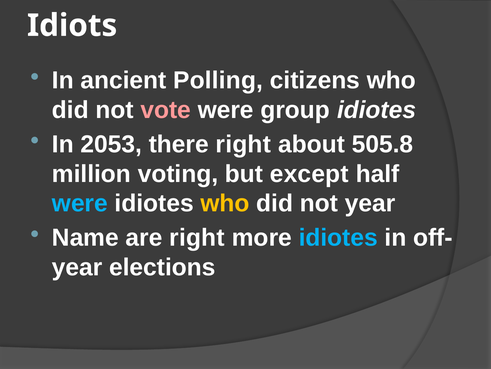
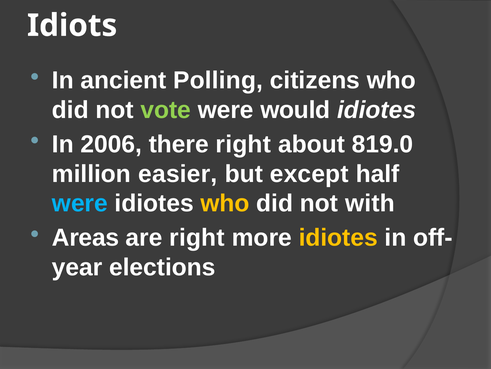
vote colour: pink -> light green
group: group -> would
2053: 2053 -> 2006
505.8: 505.8 -> 819.0
voting: voting -> easier
not year: year -> with
Name: Name -> Areas
idiotes at (338, 237) colour: light blue -> yellow
